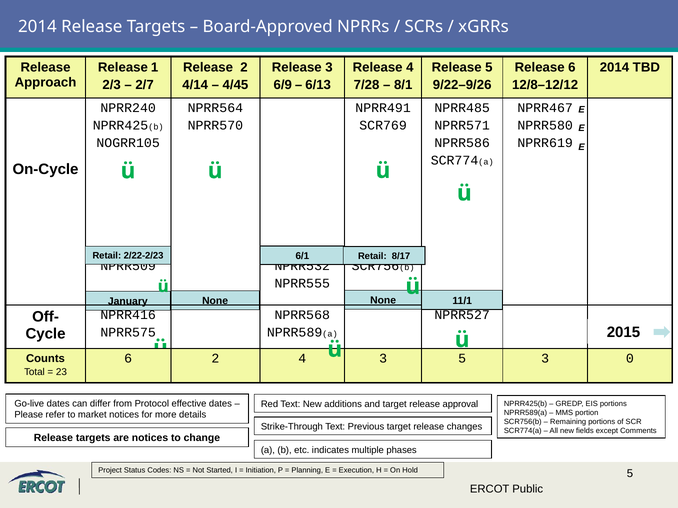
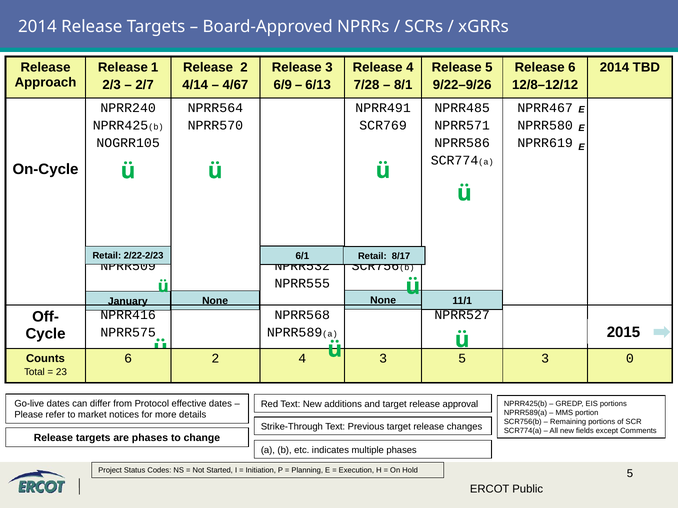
4/45: 4/45 -> 4/67
are notices: notices -> phases
